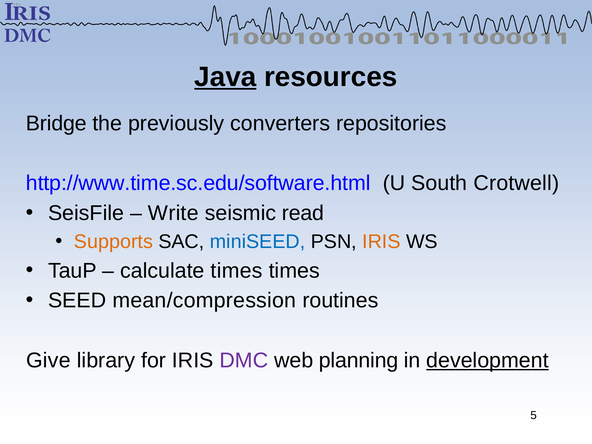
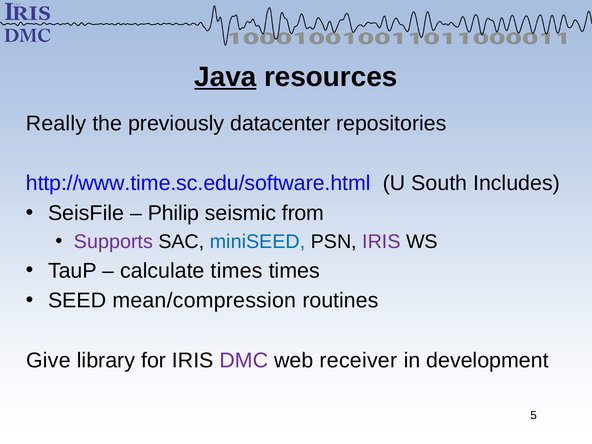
Bridge: Bridge -> Really
converters: converters -> datacenter
Crotwell: Crotwell -> Includes
Write: Write -> Philip
read: read -> from
Supports colour: orange -> purple
IRIS at (381, 242) colour: orange -> purple
planning: planning -> receiver
development underline: present -> none
